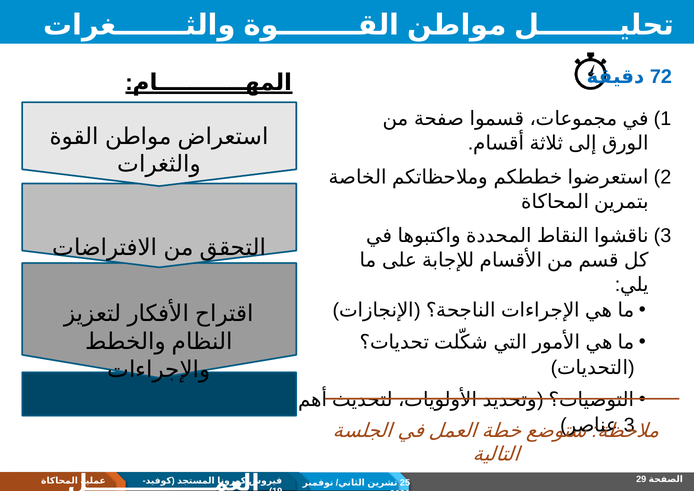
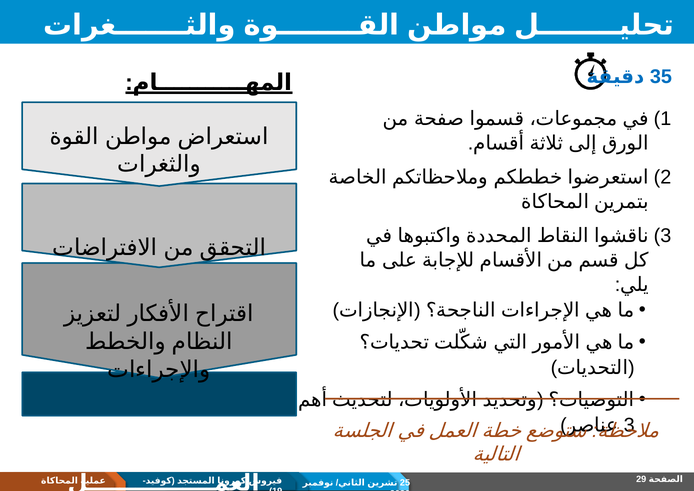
72: 72 -> 35
